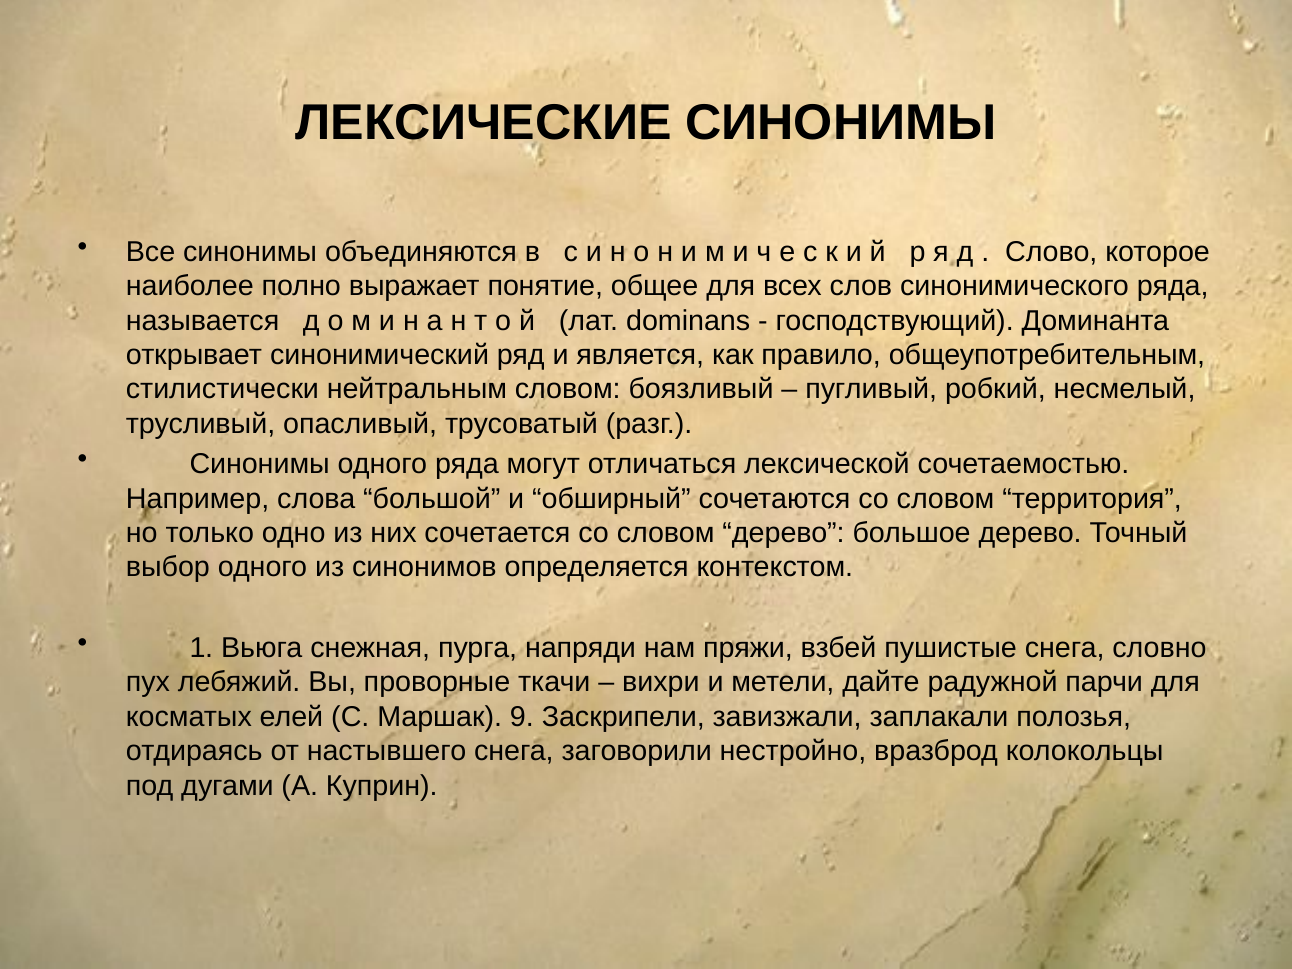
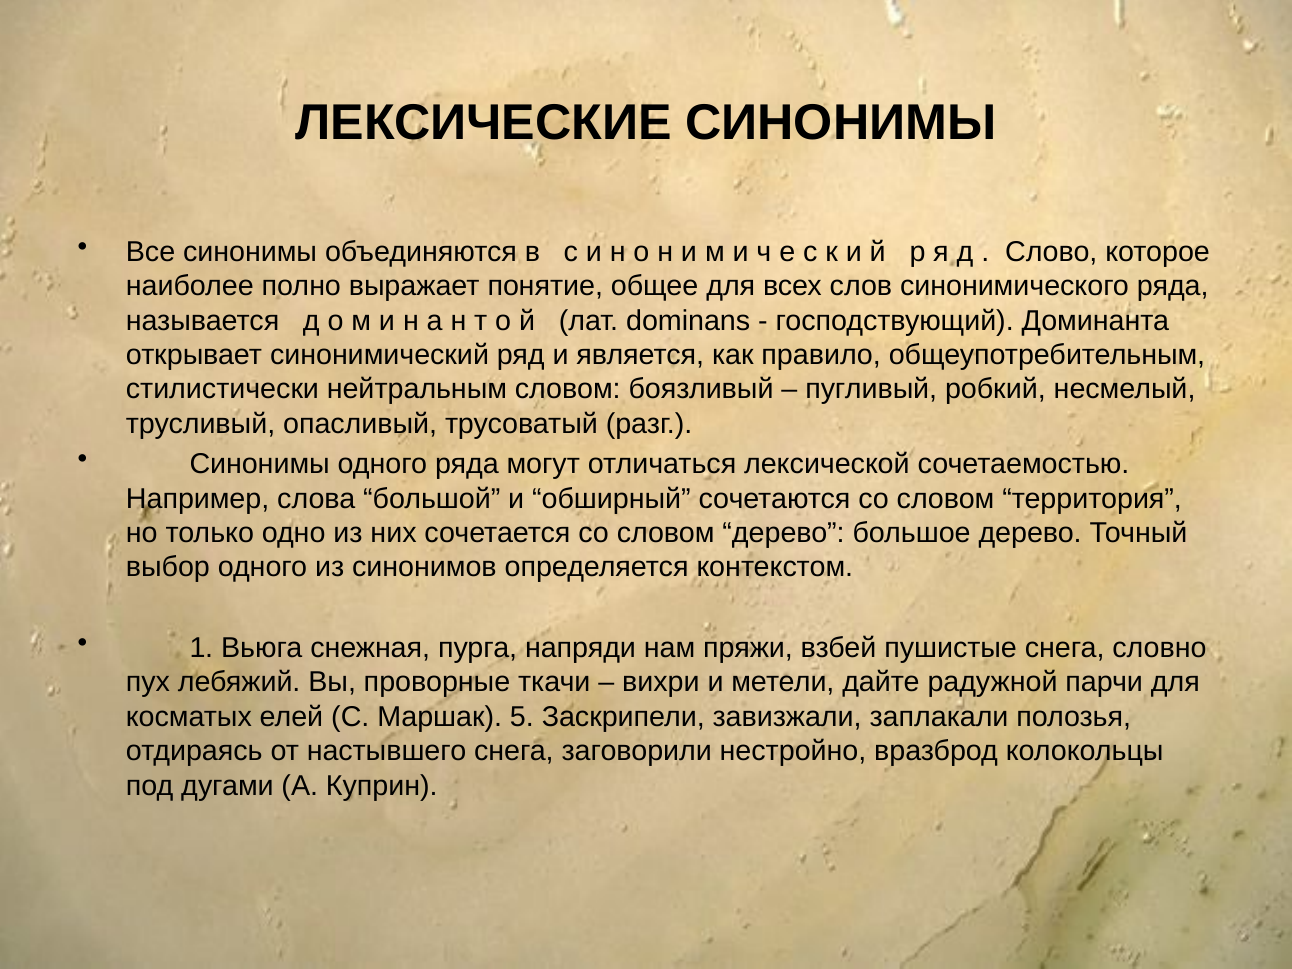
9: 9 -> 5
